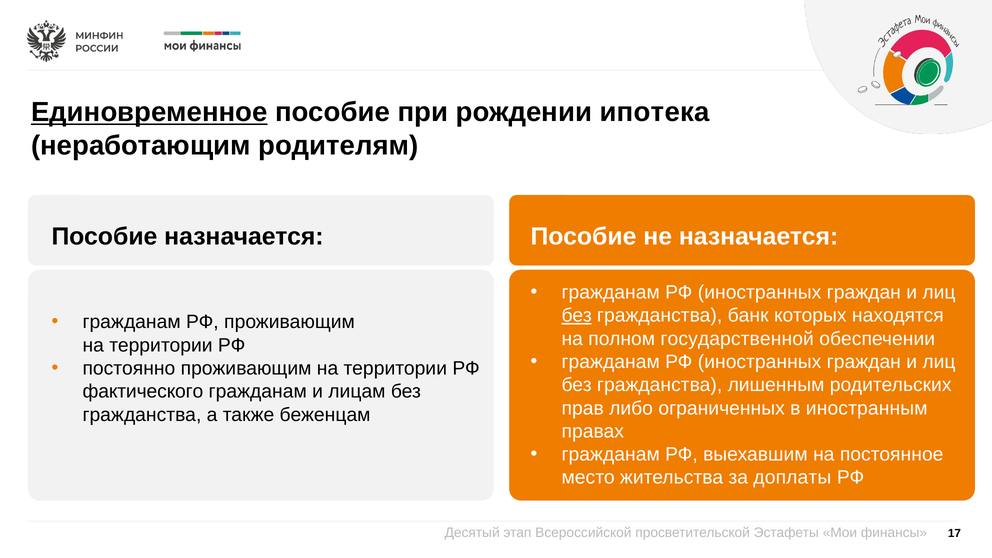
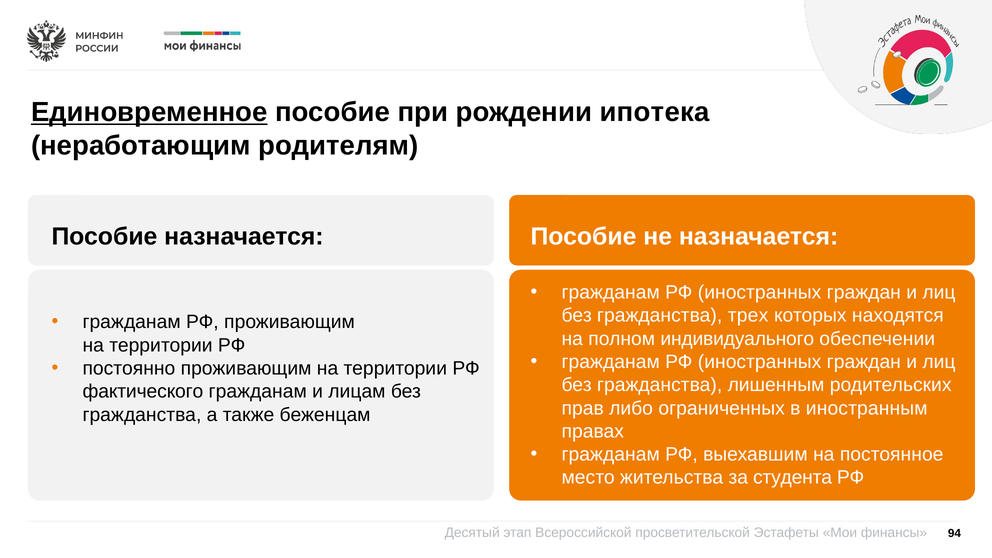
без at (577, 316) underline: present -> none
банк: банк -> трех
государственной: государственной -> индивидуального
доплаты: доплаты -> студента
17: 17 -> 94
